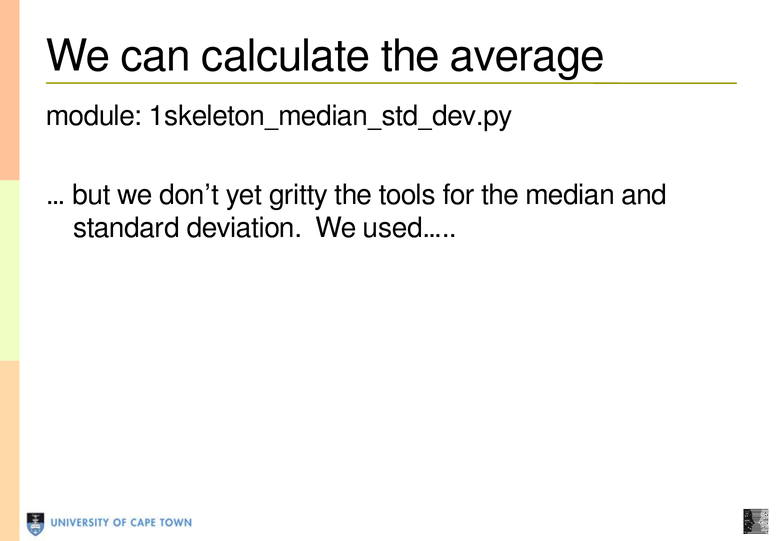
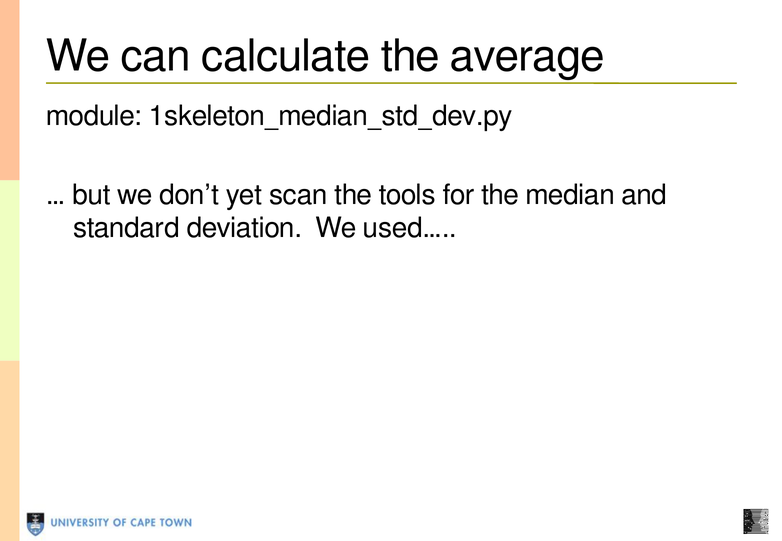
gritty: gritty -> scan
